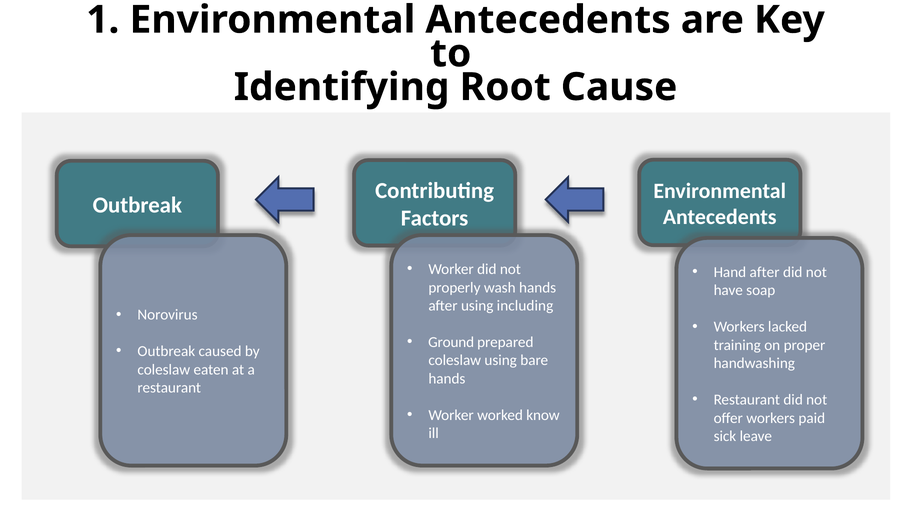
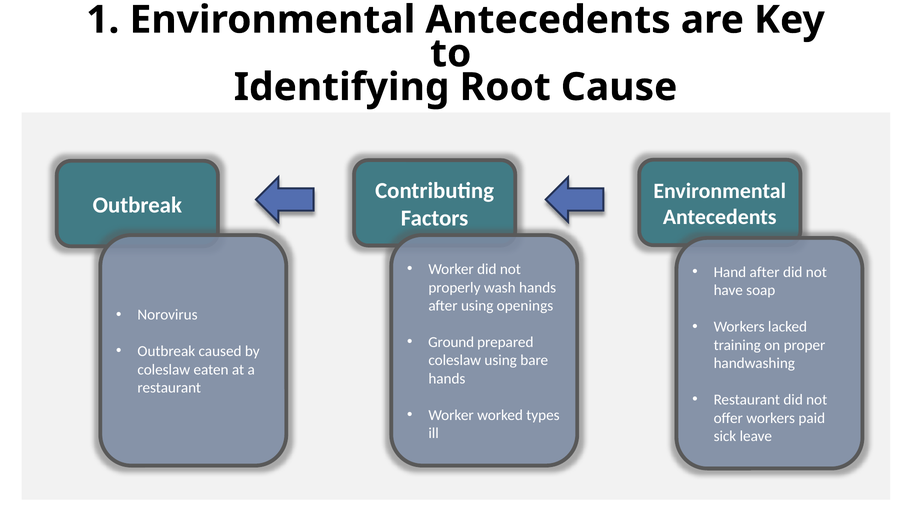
including: including -> openings
know: know -> types
